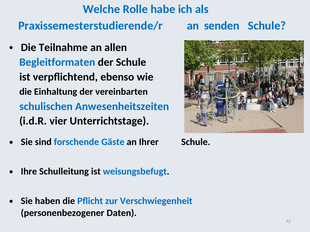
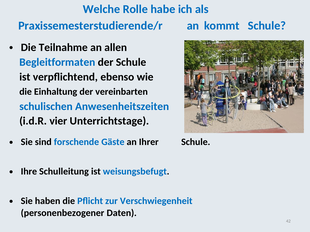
senden: senden -> kommt
